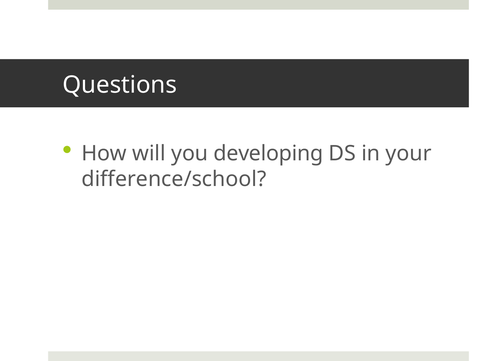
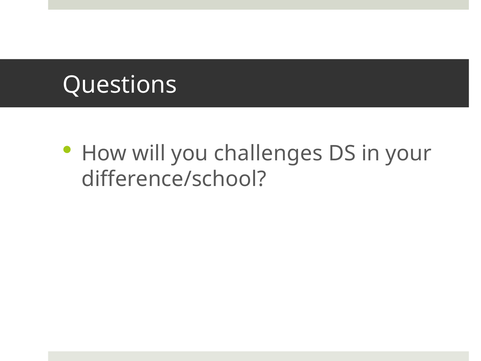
developing: developing -> challenges
